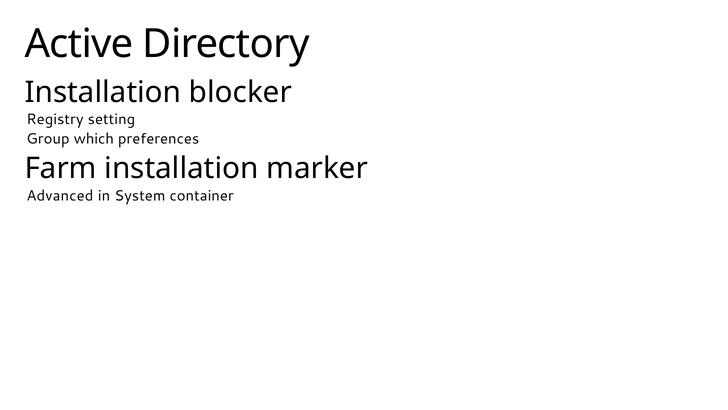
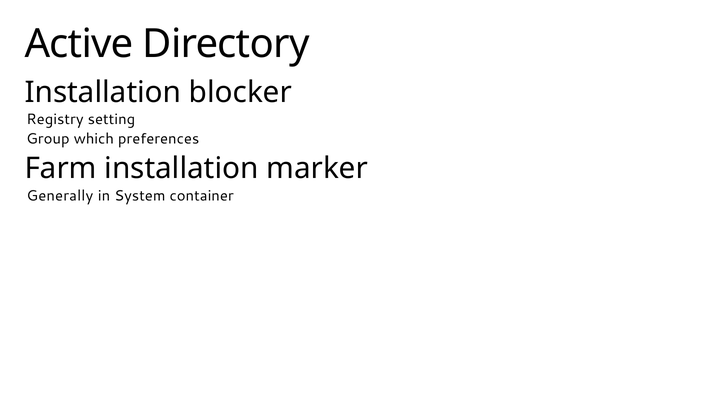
Advanced: Advanced -> Generally
